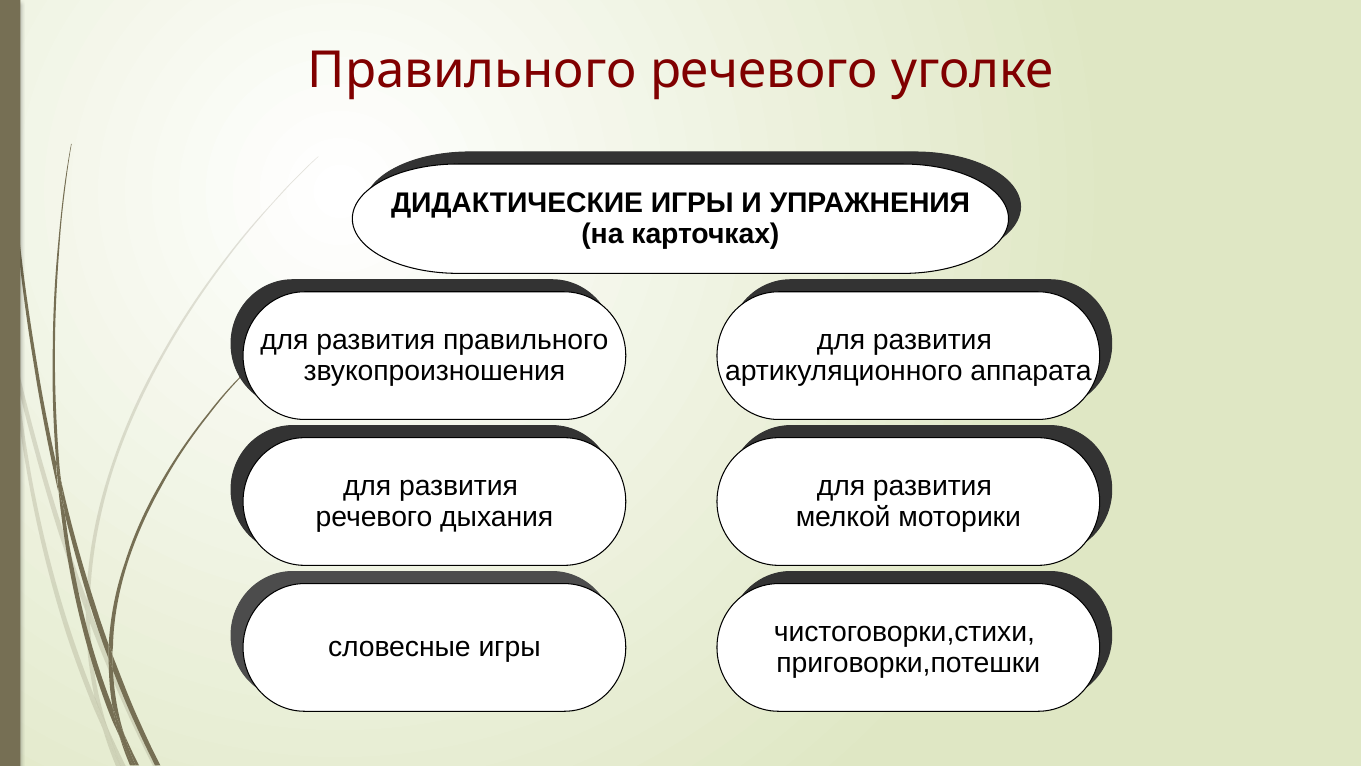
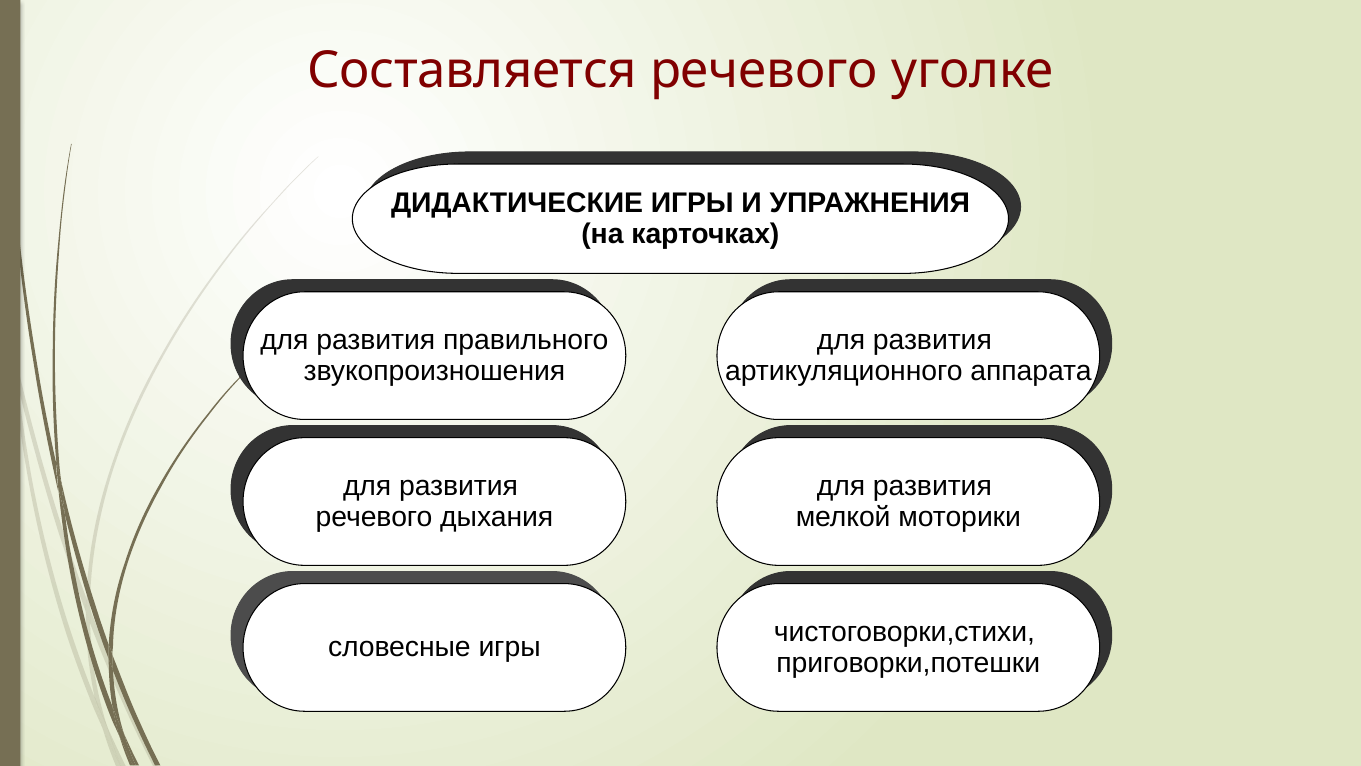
Правильного at (472, 70): Правильного -> Составляется
